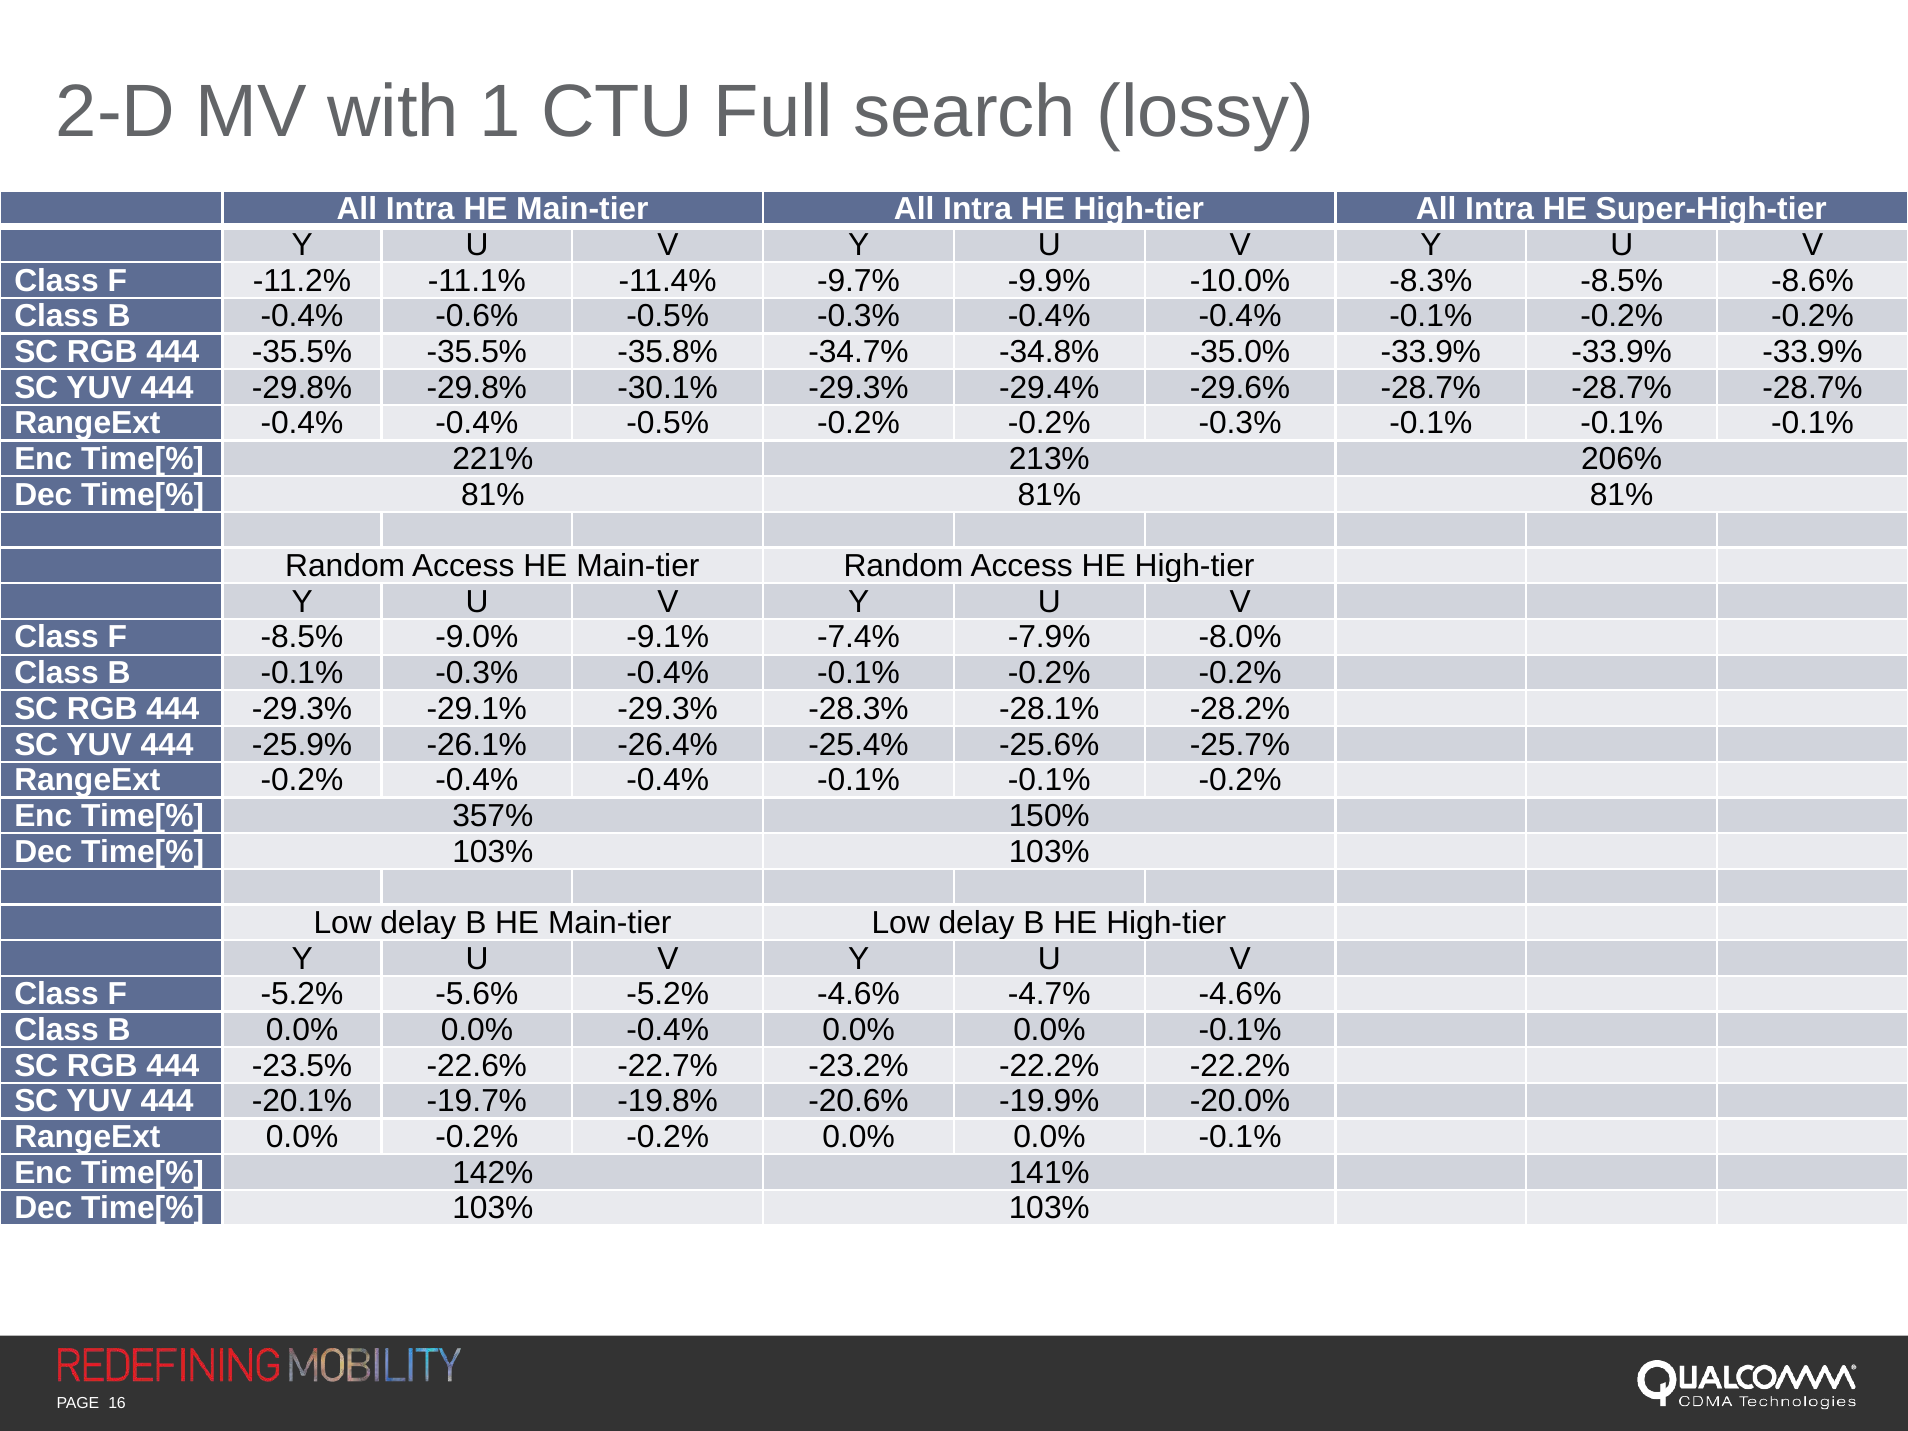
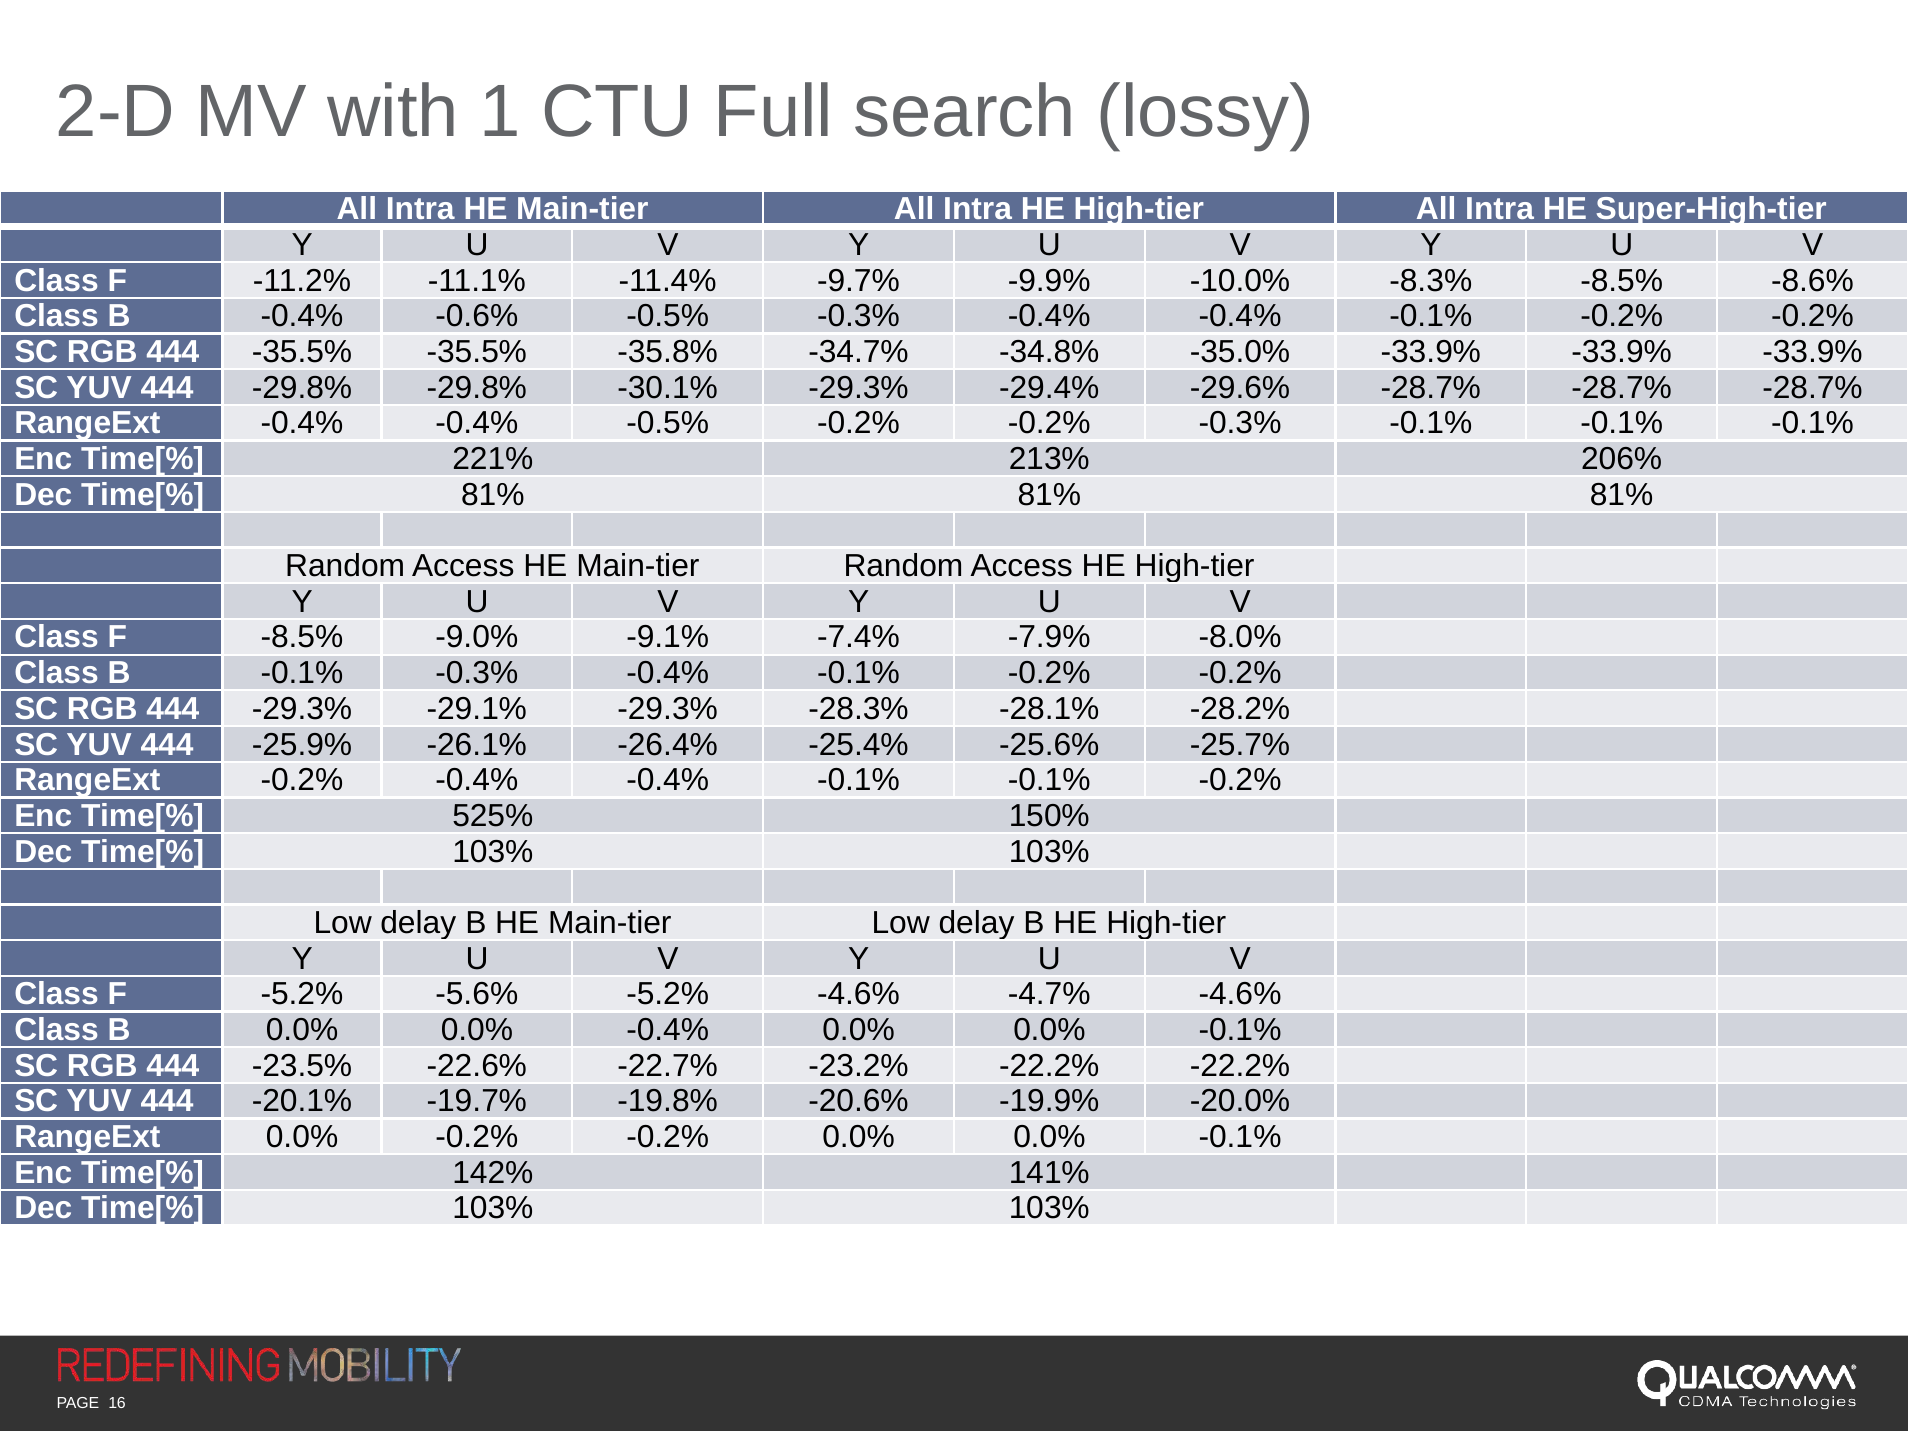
357%: 357% -> 525%
